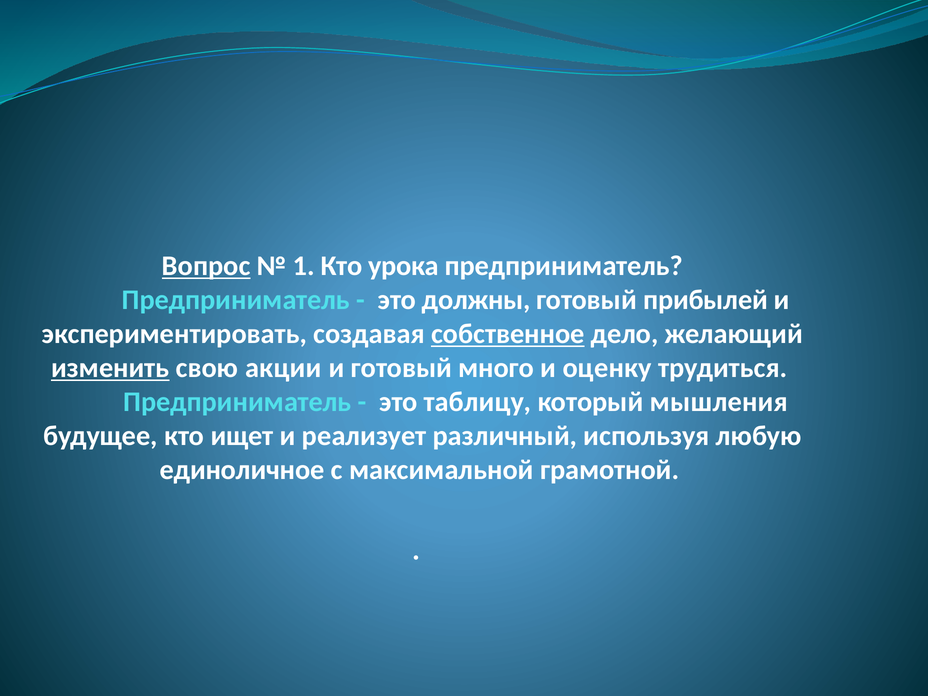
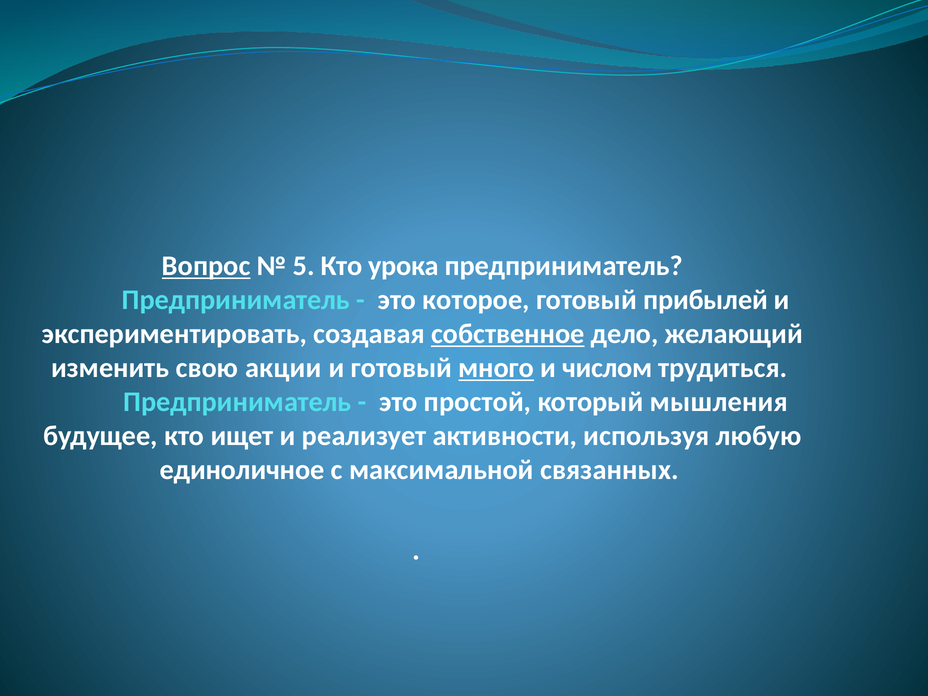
1: 1 -> 5
должны: должны -> которое
изменить underline: present -> none
много underline: none -> present
оценку: оценку -> числом
таблицу: таблицу -> простой
различный: различный -> активности
грамотной: грамотной -> связанных
